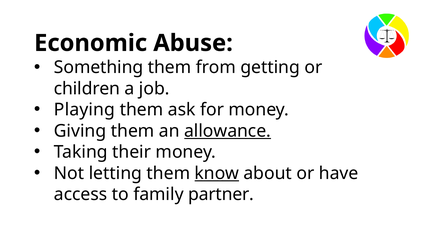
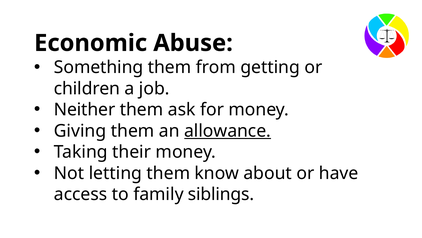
Playing: Playing -> Neither
know underline: present -> none
partner: partner -> siblings
